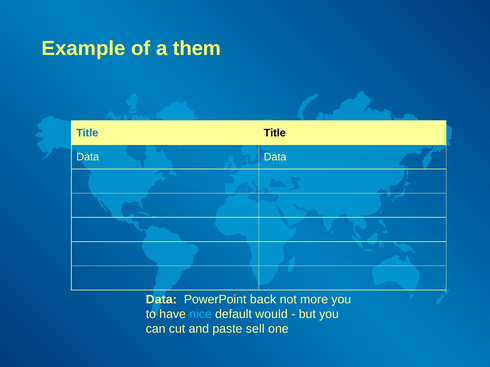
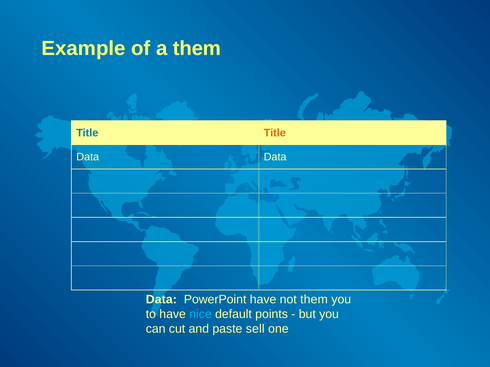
Title at (275, 133) colour: black -> orange
PowerPoint back: back -> have
not more: more -> them
would: would -> points
